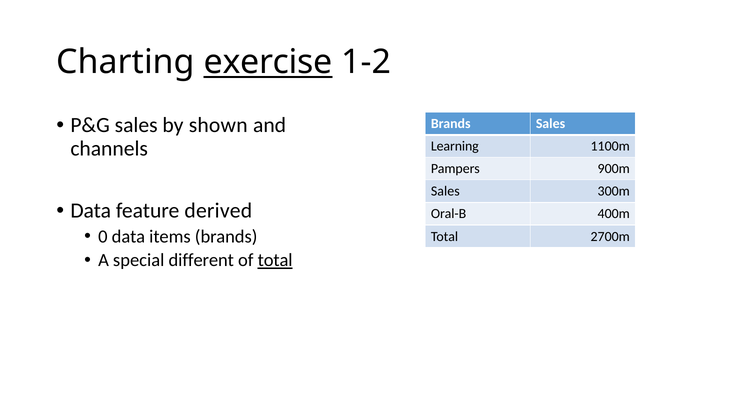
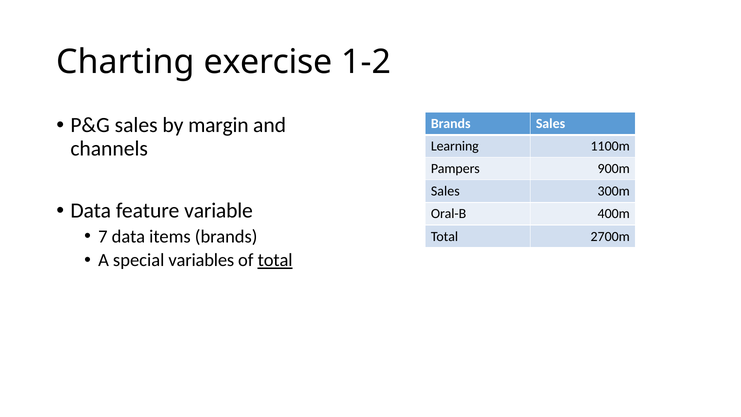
exercise underline: present -> none
shown: shown -> margin
derived: derived -> variable
0: 0 -> 7
different: different -> variables
